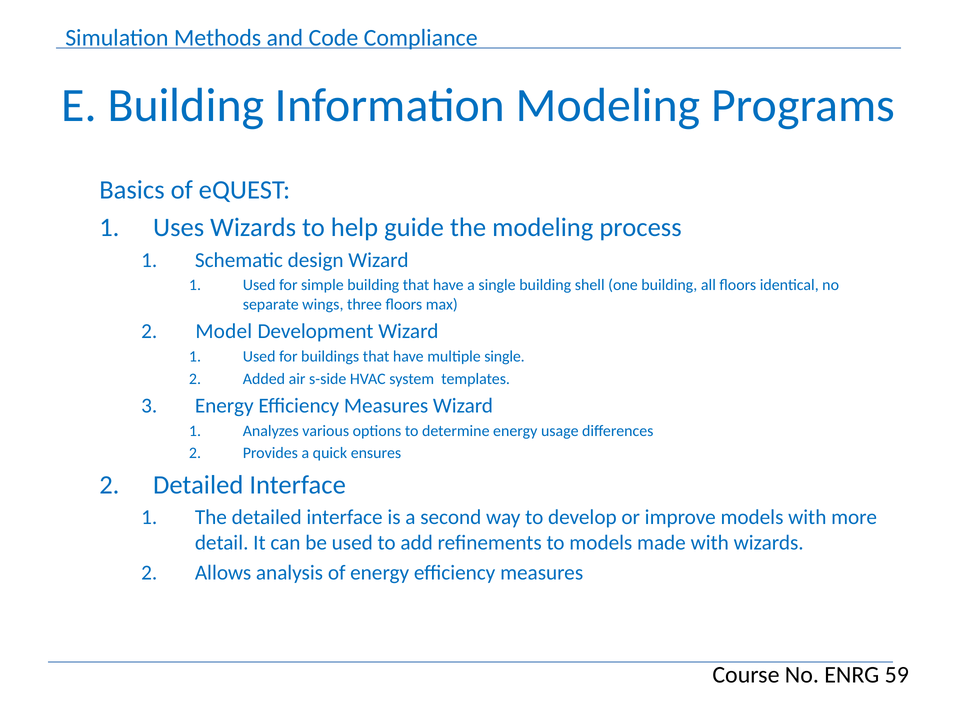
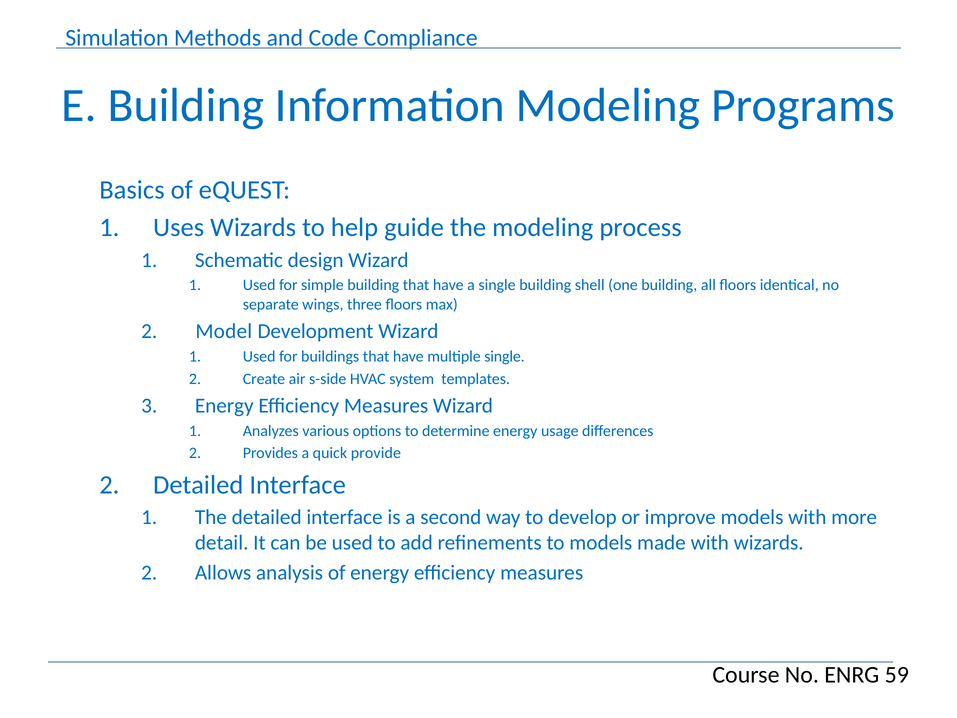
Added: Added -> Create
ensures: ensures -> provide
